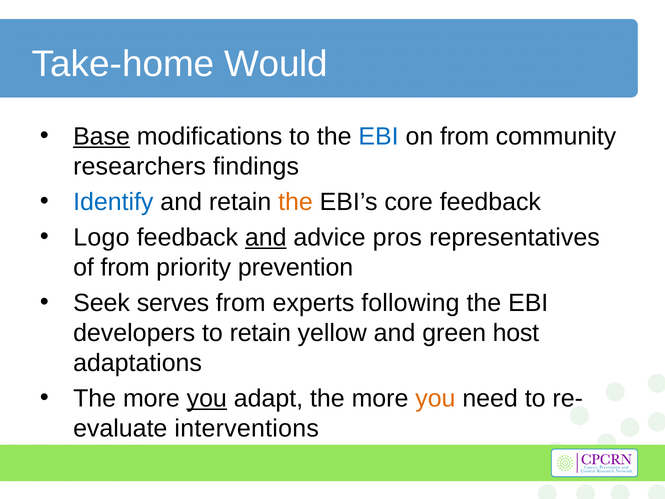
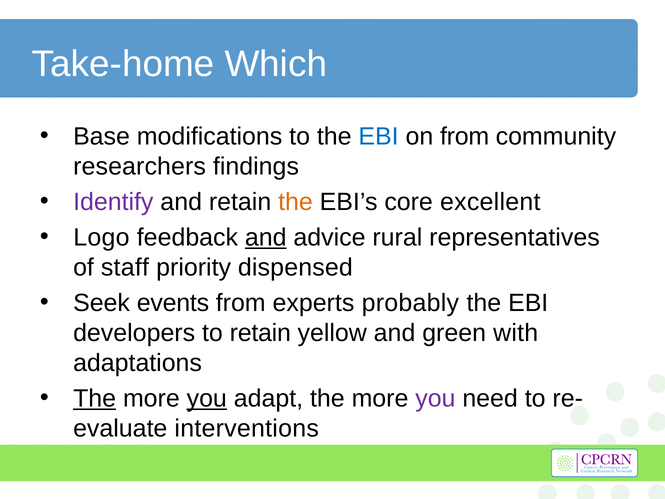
Would: Would -> Which
Base underline: present -> none
Identify colour: blue -> purple
core feedback: feedback -> excellent
pros: pros -> rural
of from: from -> staff
prevention: prevention -> dispensed
serves: serves -> events
following: following -> probably
host: host -> with
The at (95, 398) underline: none -> present
you at (435, 398) colour: orange -> purple
